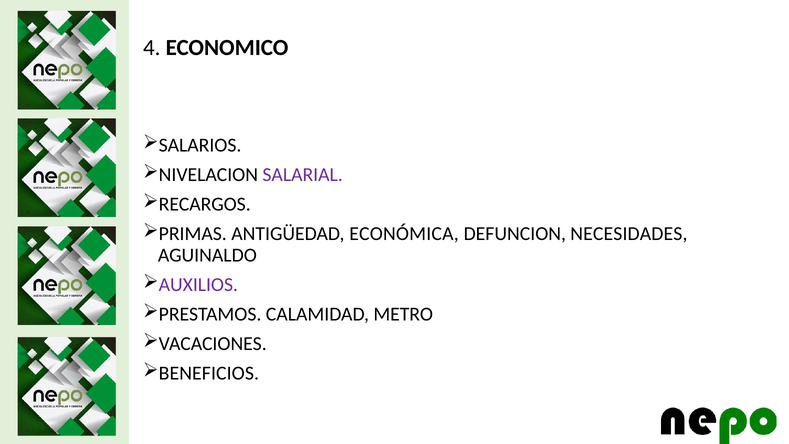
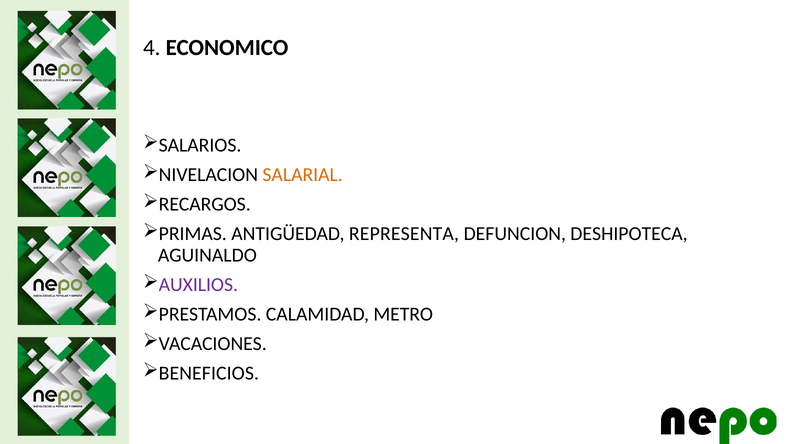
SALARIAL colour: purple -> orange
ECONÓMICA: ECONÓMICA -> REPRESENTA
NECESIDADES: NECESIDADES -> DESHIPOTECA
